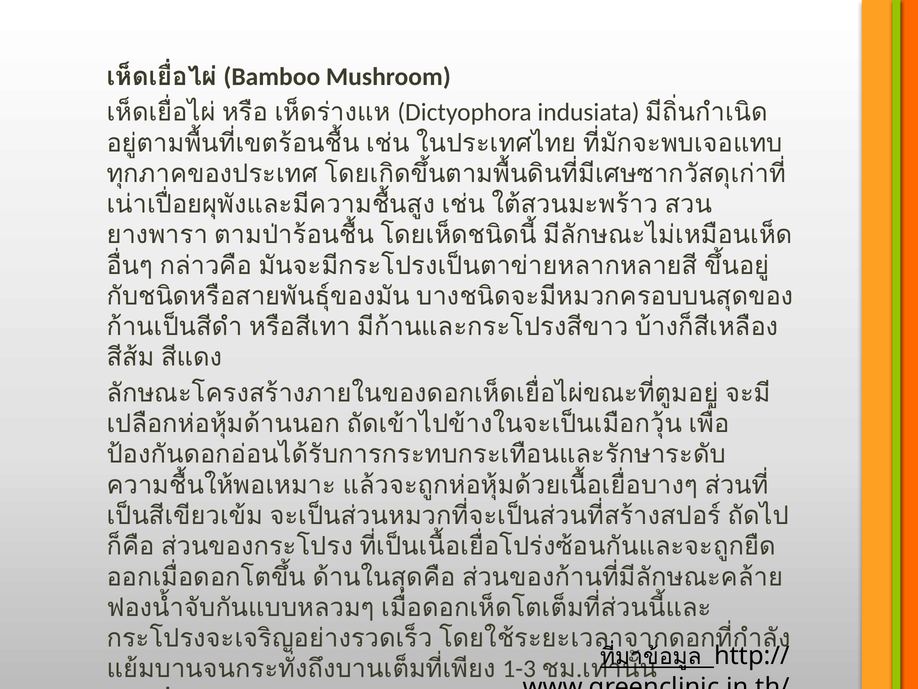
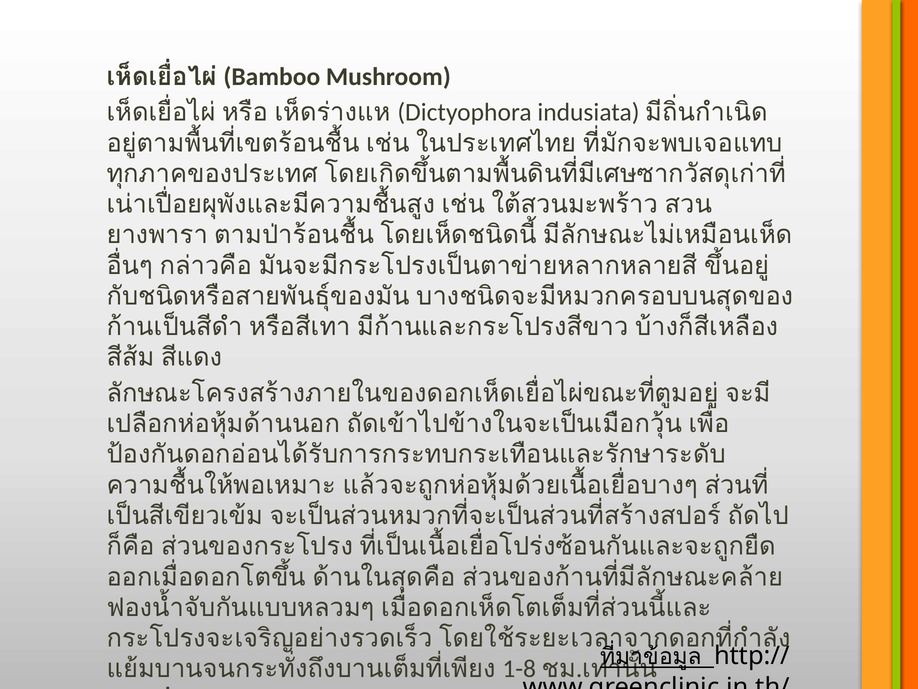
1-3: 1-3 -> 1-8
